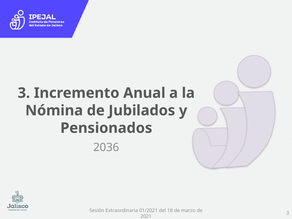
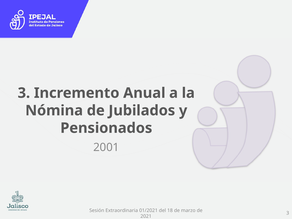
2036: 2036 -> 2001
